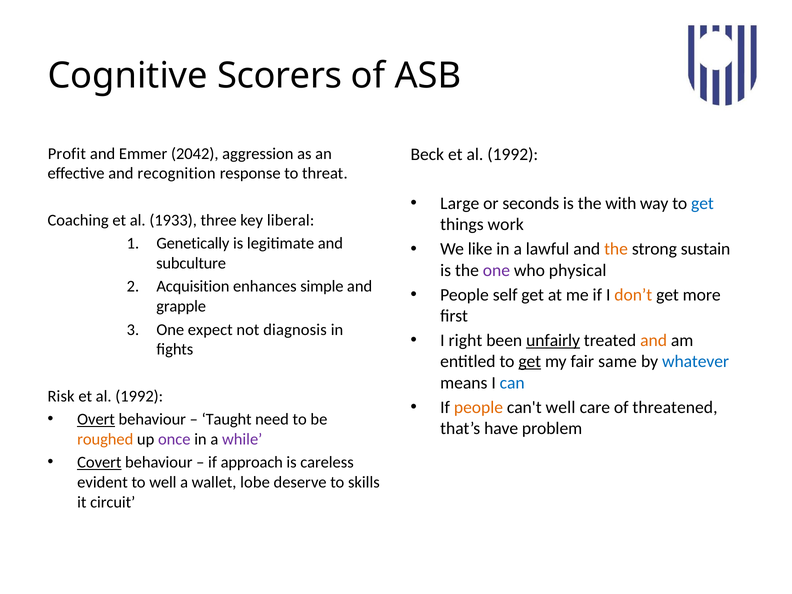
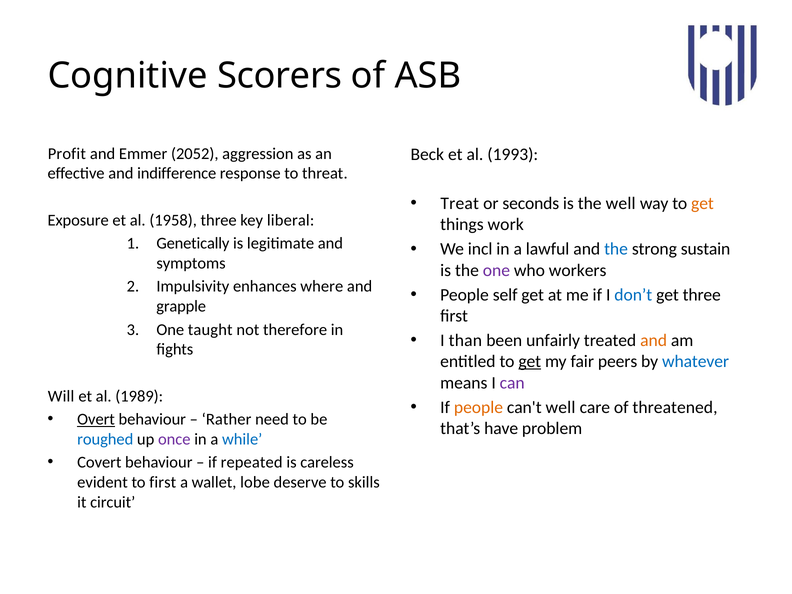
2042: 2042 -> 2052
Beck et al 1992: 1992 -> 1993
recognition: recognition -> indifference
Large: Large -> Treat
the with: with -> well
get at (702, 204) colour: blue -> orange
Coaching: Coaching -> Exposure
1933: 1933 -> 1958
like: like -> incl
the at (616, 249) colour: orange -> blue
subculture: subculture -> symptoms
physical: physical -> workers
Acquisition: Acquisition -> Impulsivity
simple: simple -> where
don’t colour: orange -> blue
get more: more -> three
expect: expect -> taught
diagnosis: diagnosis -> therefore
right: right -> than
unfairly underline: present -> none
same: same -> peers
can colour: blue -> purple
Risk: Risk -> Will
1992 at (139, 396): 1992 -> 1989
Taught: Taught -> Rather
roughed colour: orange -> blue
while colour: purple -> blue
Covert underline: present -> none
approach: approach -> repeated
to well: well -> first
